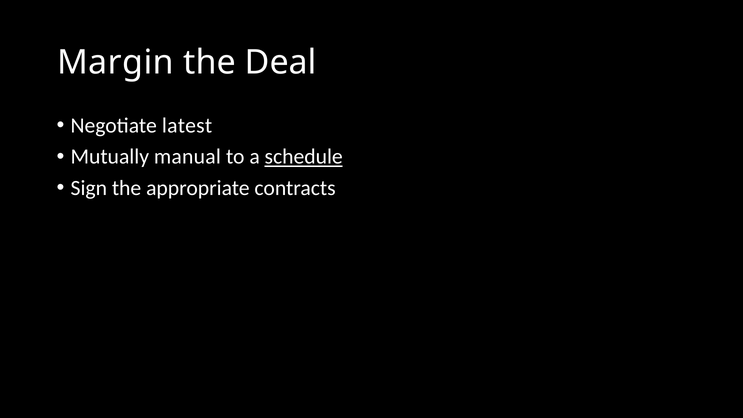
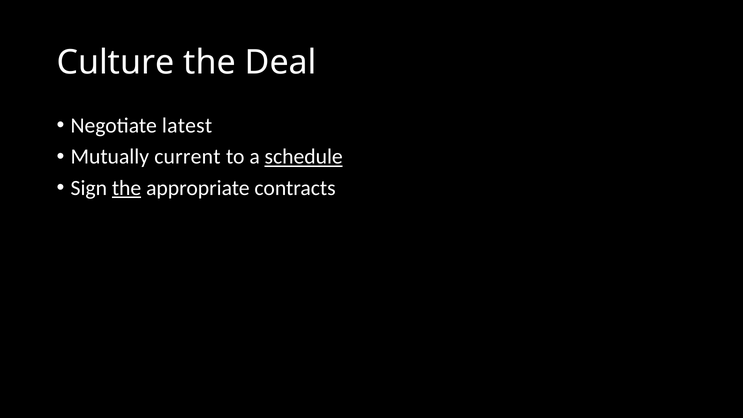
Margin: Margin -> Culture
manual: manual -> current
the at (127, 188) underline: none -> present
